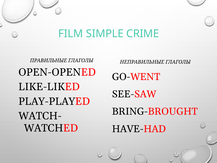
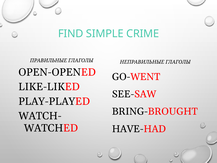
FILM: FILM -> FIND
